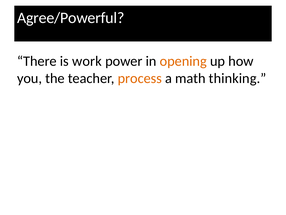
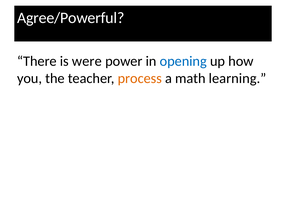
work: work -> were
opening colour: orange -> blue
thinking: thinking -> learning
